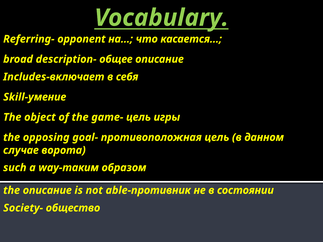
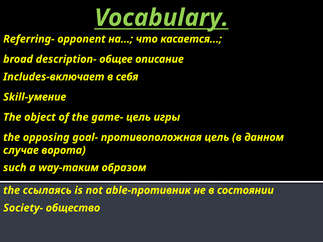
the описание: описание -> ссылаясь
